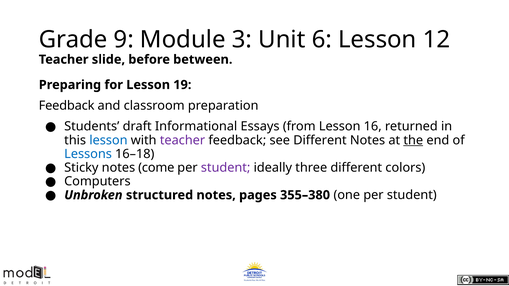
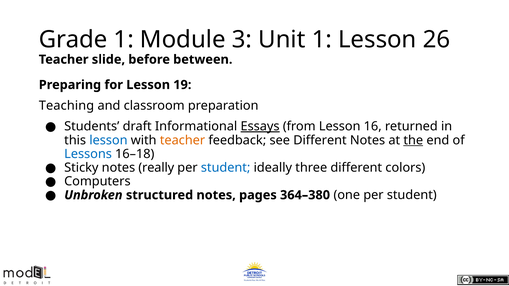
Grade 9: 9 -> 1
Unit 6: 6 -> 1
12: 12 -> 26
Feedback at (67, 106): Feedback -> Teaching
Essays underline: none -> present
teacher at (182, 140) colour: purple -> orange
come: come -> really
student at (226, 168) colour: purple -> blue
355–380: 355–380 -> 364–380
